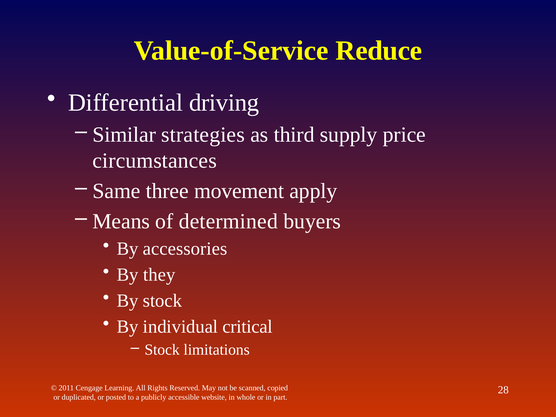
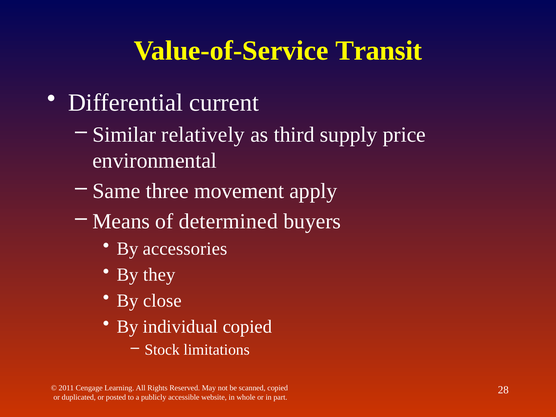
Reduce: Reduce -> Transit
driving: driving -> current
strategies: strategies -> relatively
circumstances: circumstances -> environmental
By stock: stock -> close
individual critical: critical -> copied
